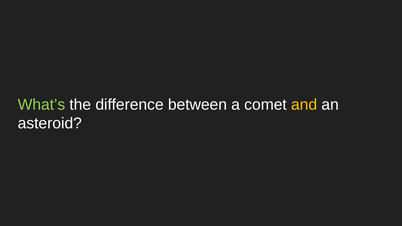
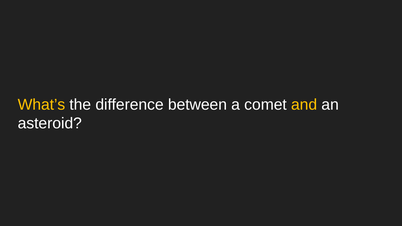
What’s colour: light green -> yellow
